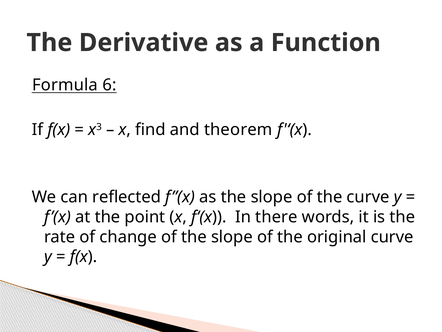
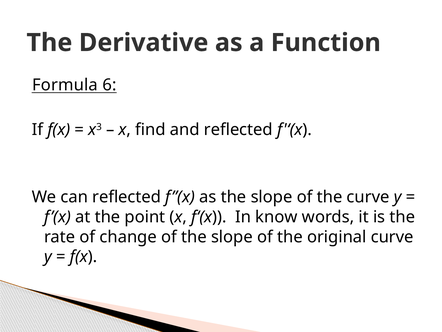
and theorem: theorem -> reflected
there: there -> know
